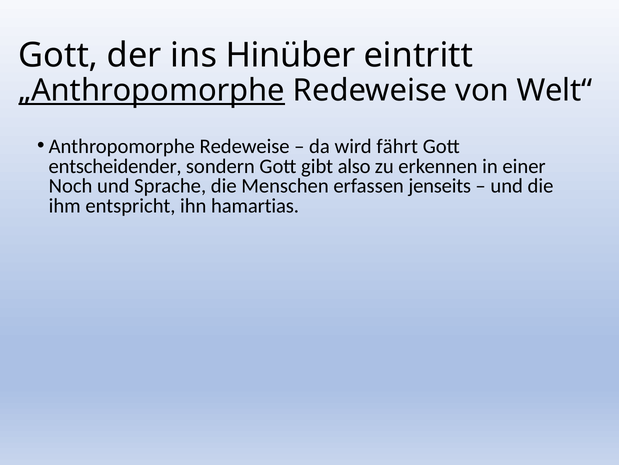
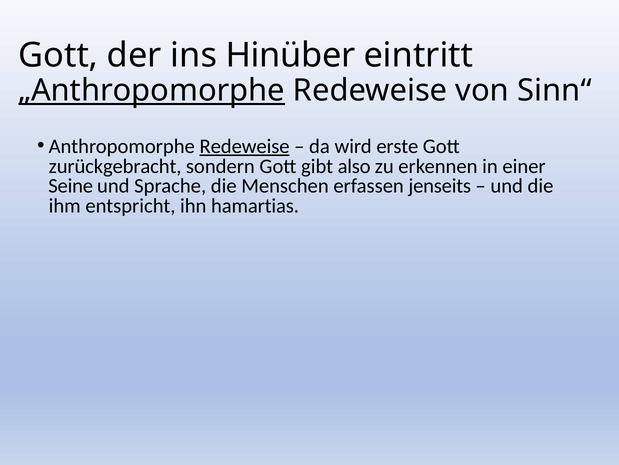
Welt“: Welt“ -> Sinn“
Redeweise at (245, 146) underline: none -> present
fährt: fährt -> erste
entscheidender: entscheidender -> zurückgebracht
Noch: Noch -> Seine
